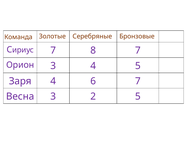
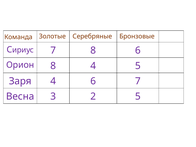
8 7: 7 -> 6
Орион 3: 3 -> 8
